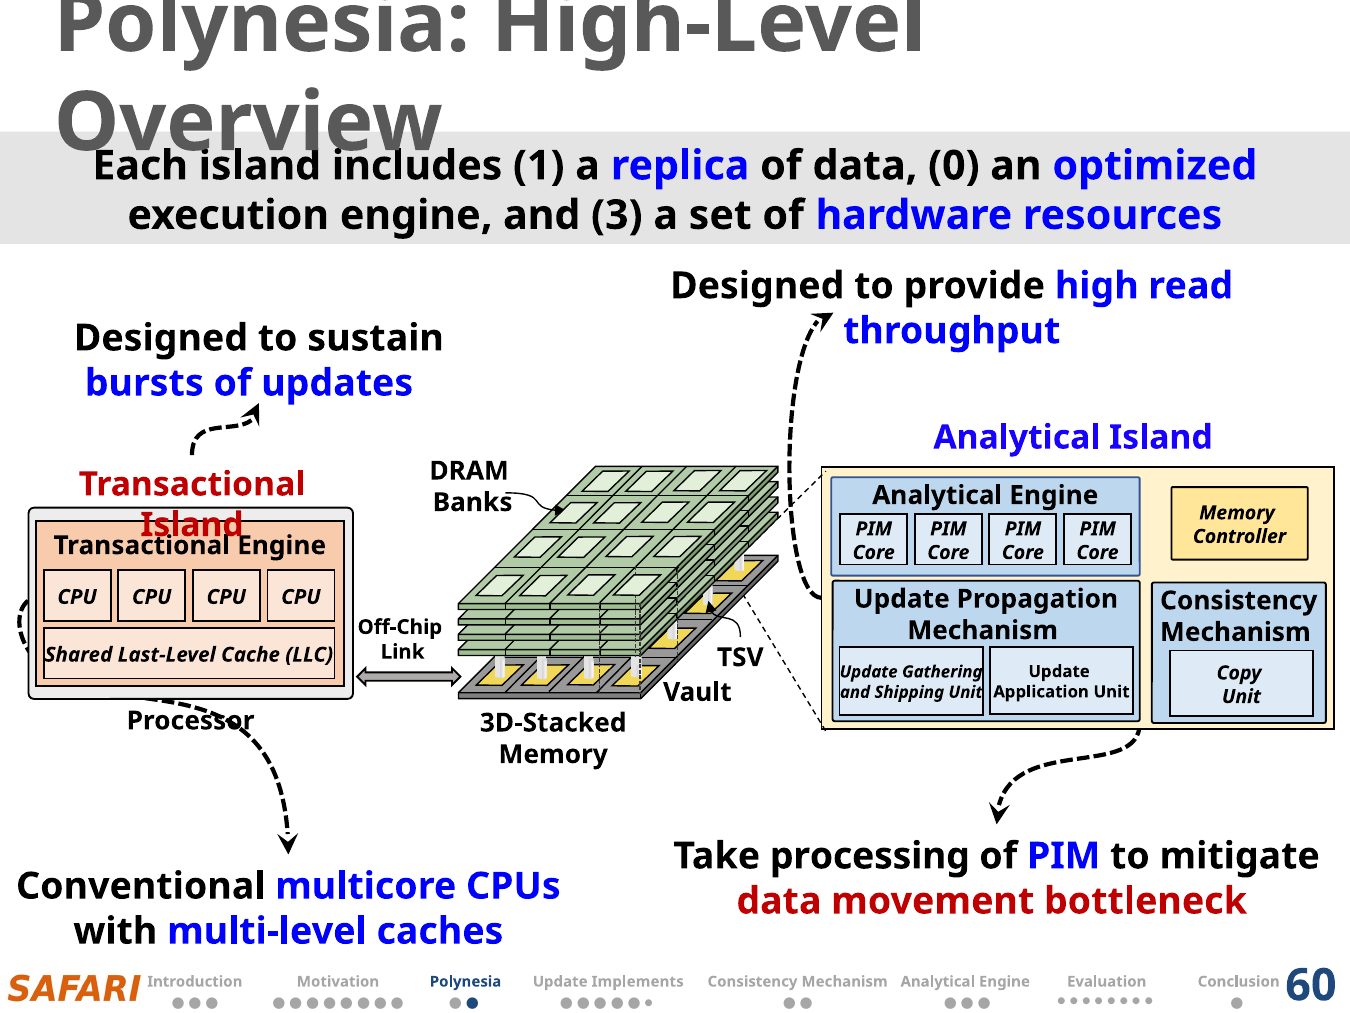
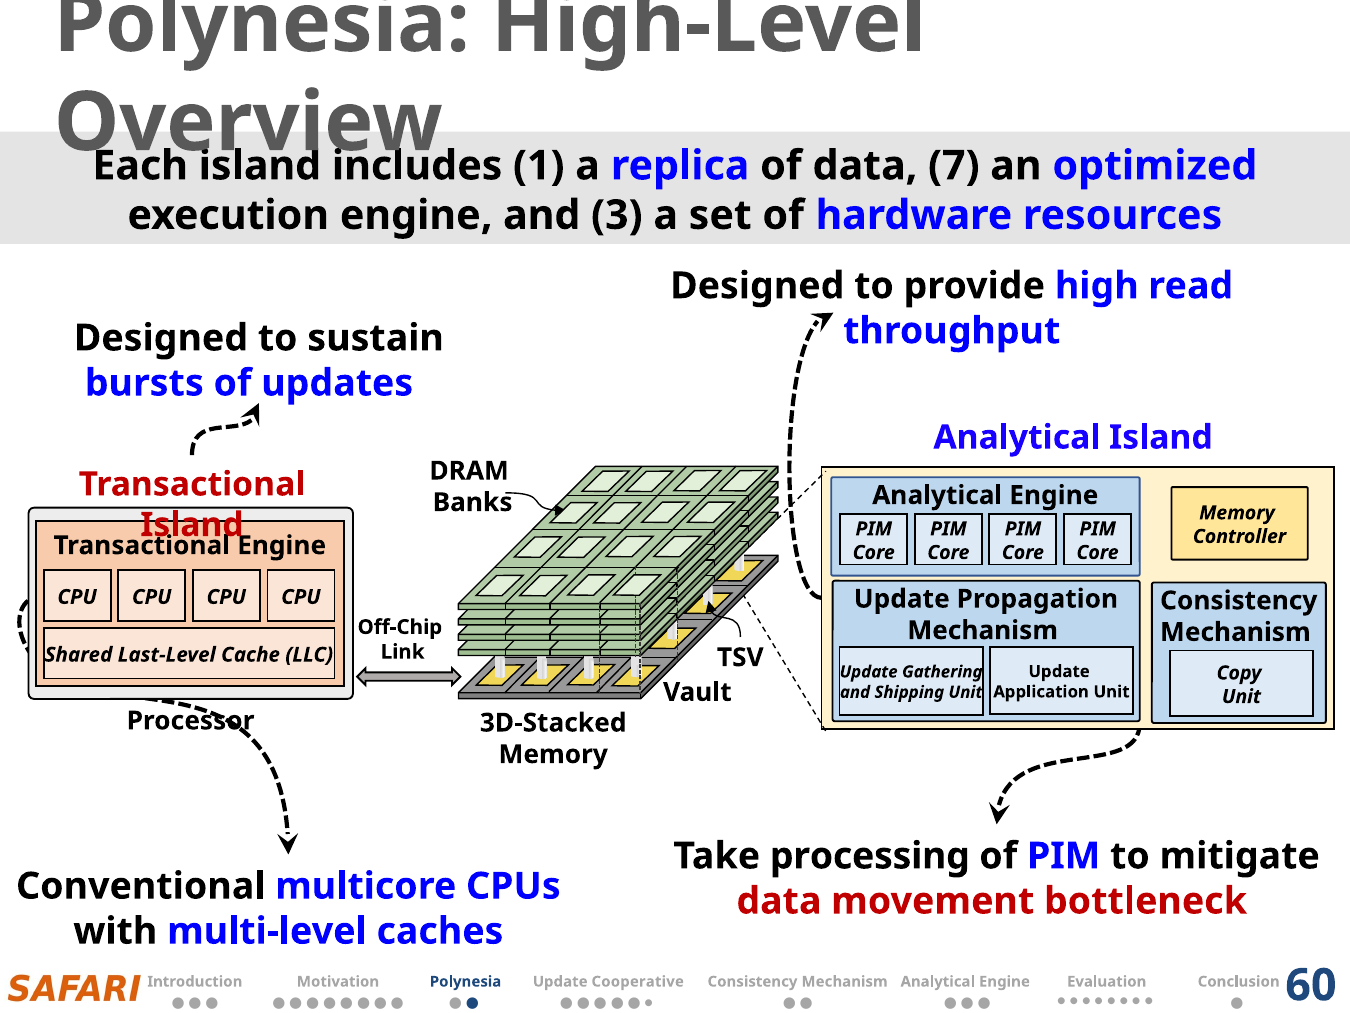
0: 0 -> 7
Implements: Implements -> Cooperative
